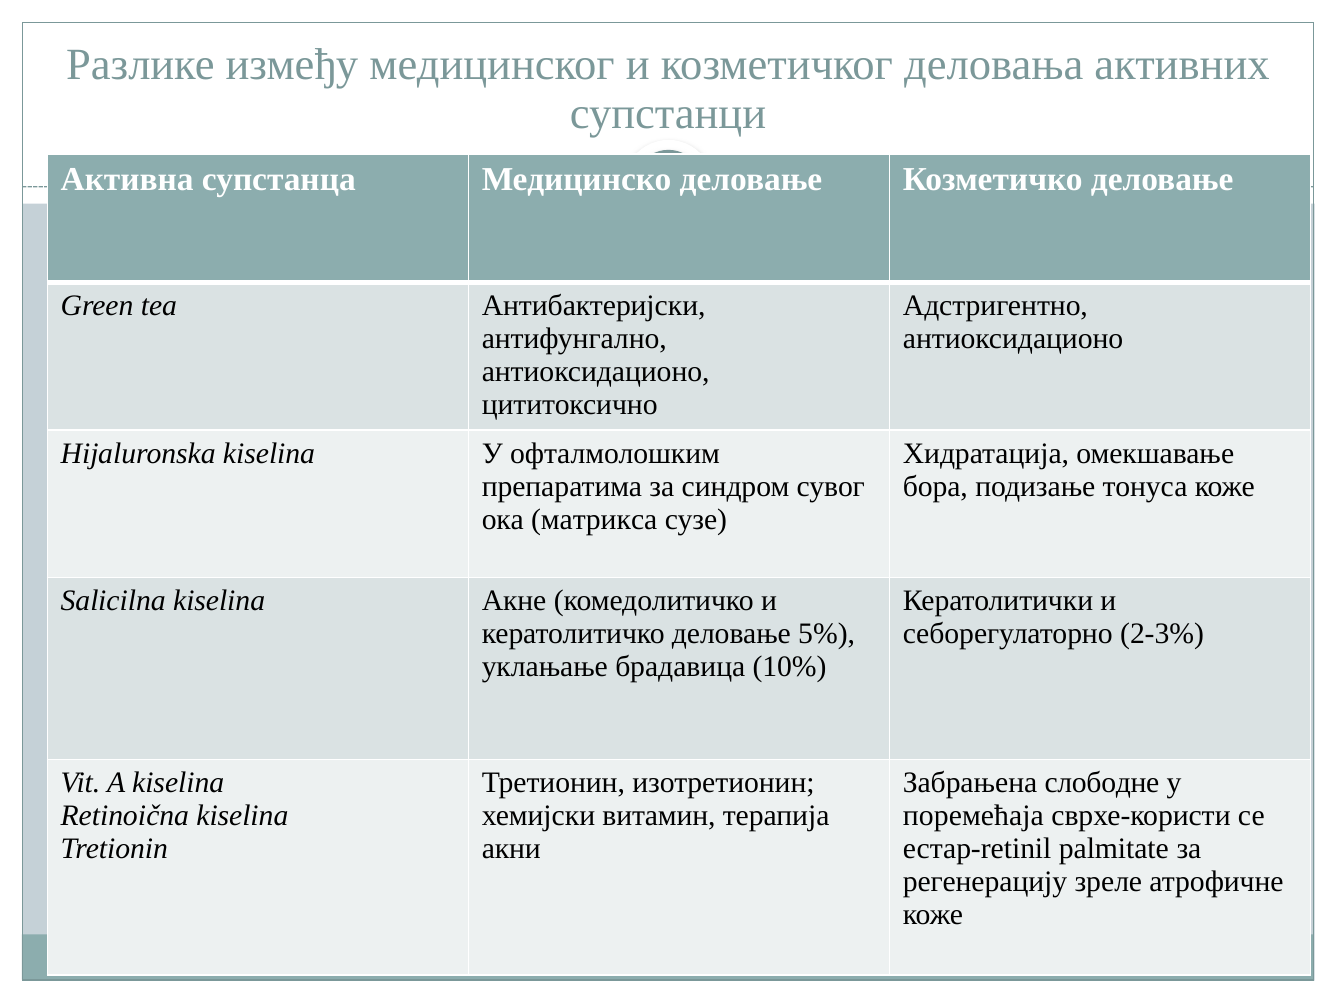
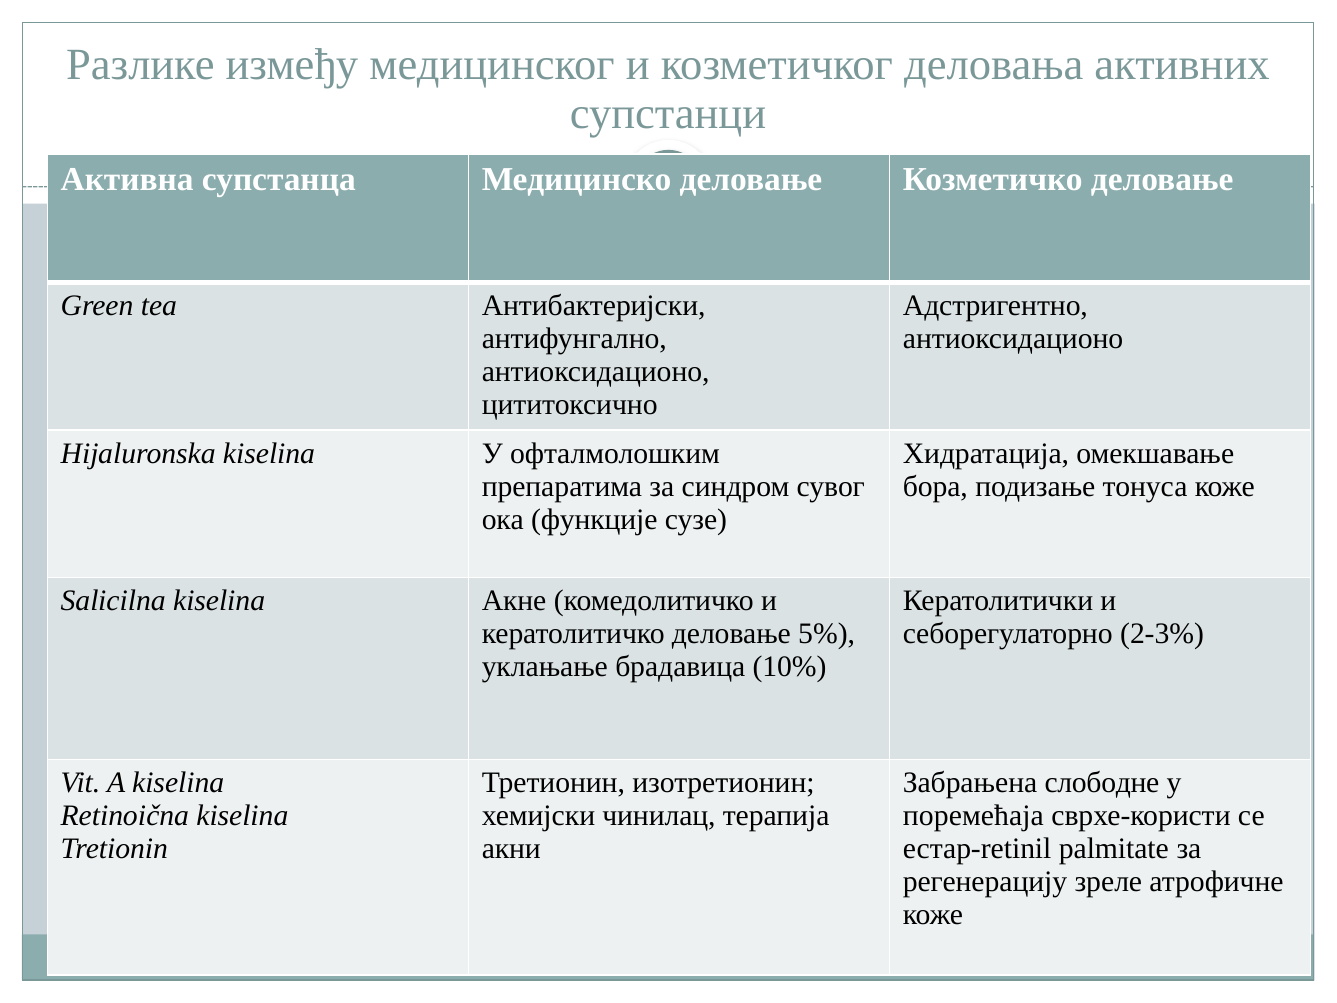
матрикса: матрикса -> функције
витамин: витамин -> чинилац
